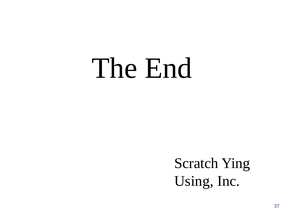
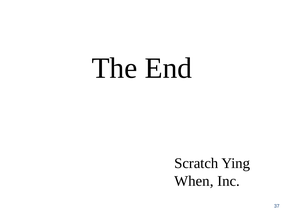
Using: Using -> When
